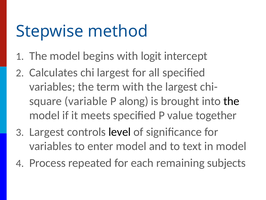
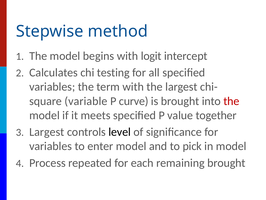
chi largest: largest -> testing
along: along -> curve
the at (231, 101) colour: black -> red
text: text -> pick
remaining subjects: subjects -> brought
